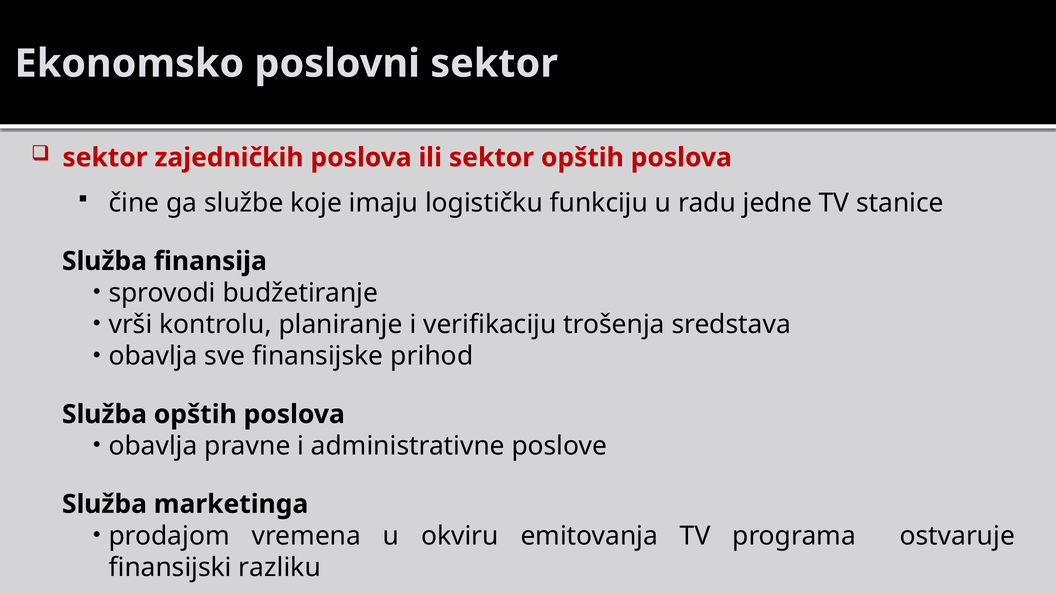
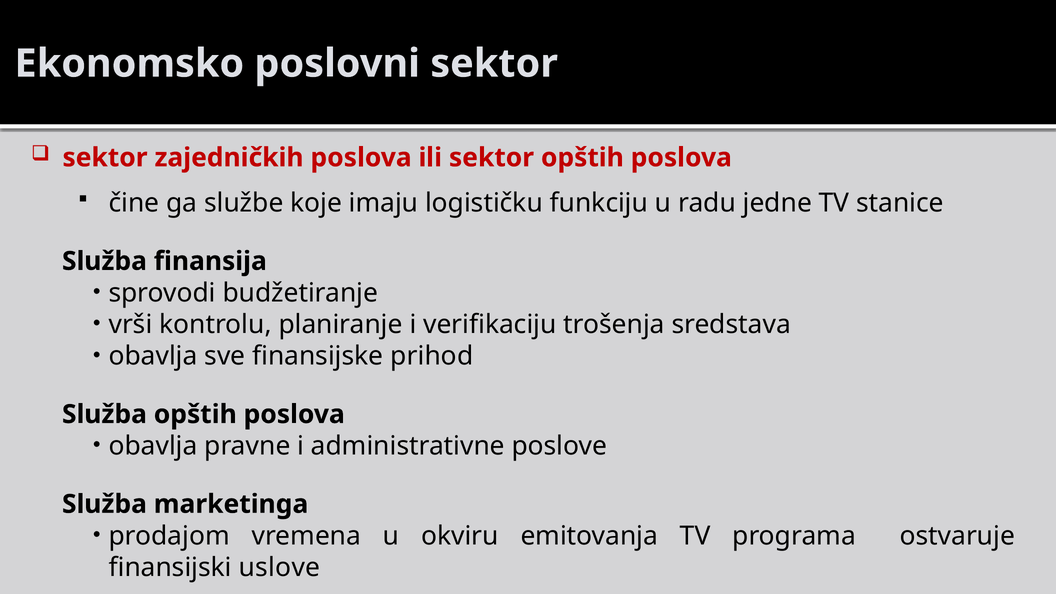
razliku: razliku -> uslove
